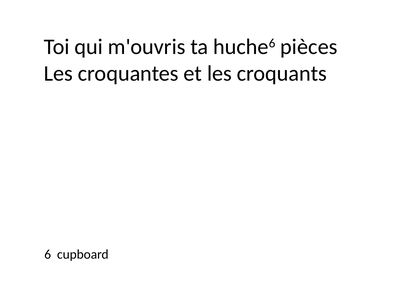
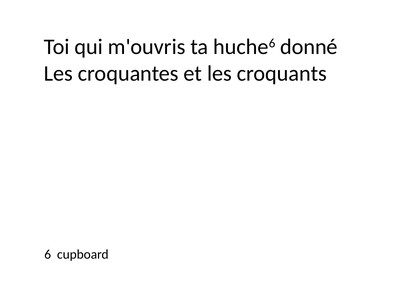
pièces: pièces -> donné
